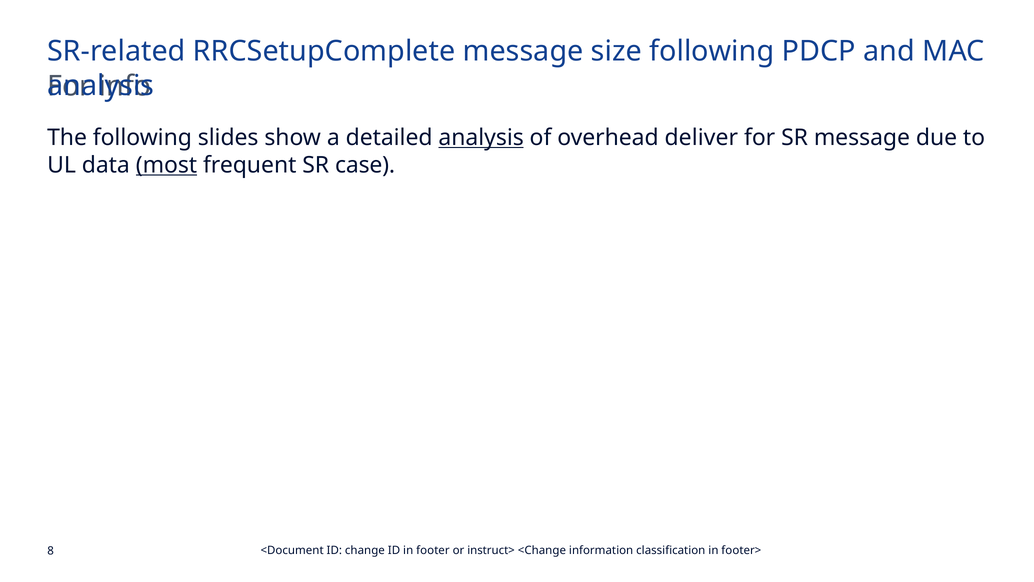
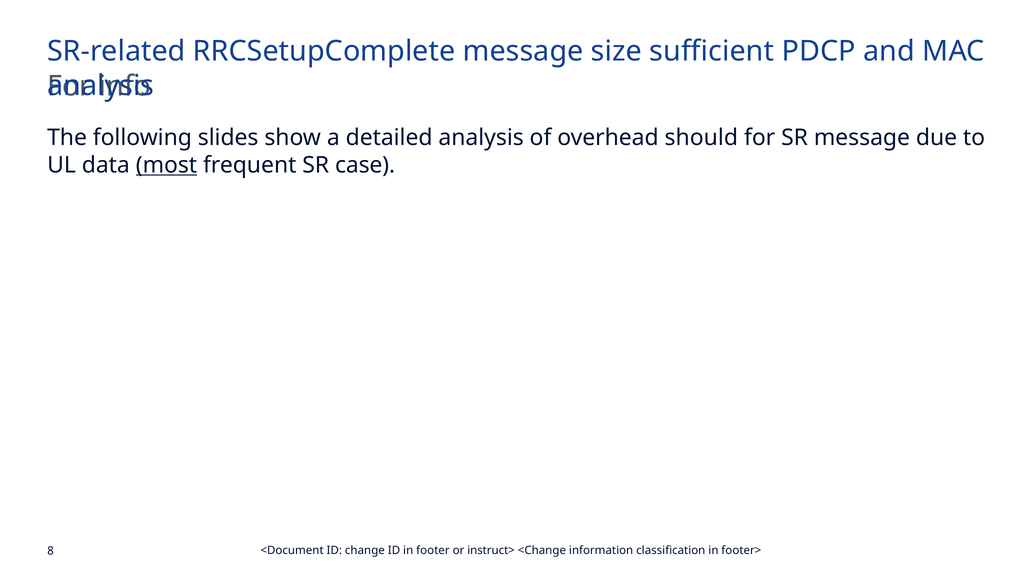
size following: following -> sufficient
analysis at (481, 138) underline: present -> none
deliver: deliver -> should
